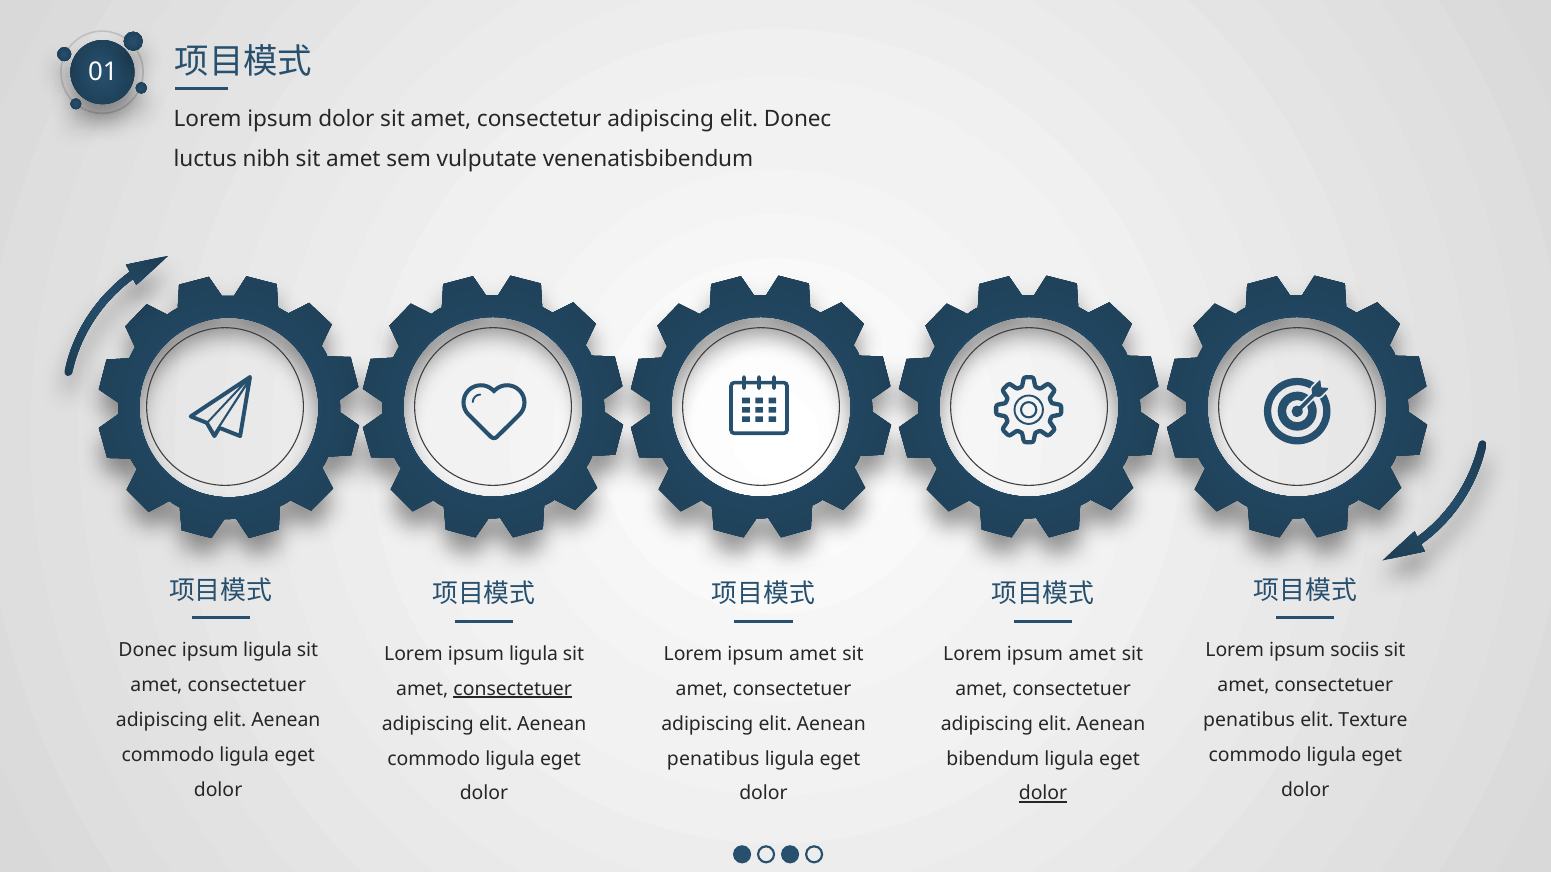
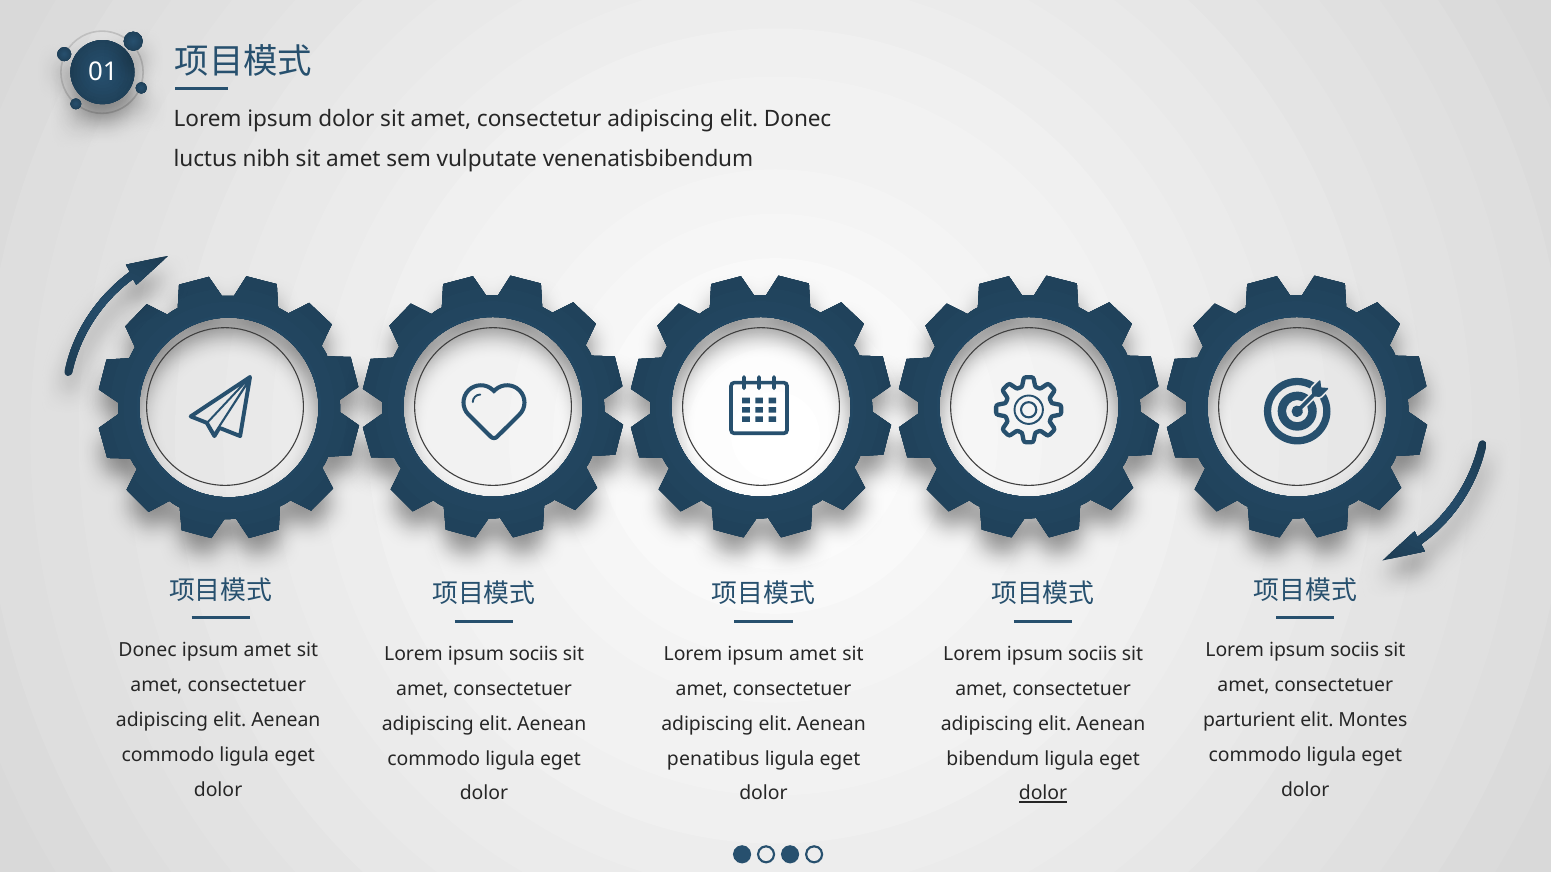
ligula at (268, 651): ligula -> amet
ligula at (534, 654): ligula -> sociis
amet at (1092, 654): amet -> sociis
consectetuer at (513, 689) underline: present -> none
penatibus at (1249, 720): penatibus -> parturient
Texture: Texture -> Montes
